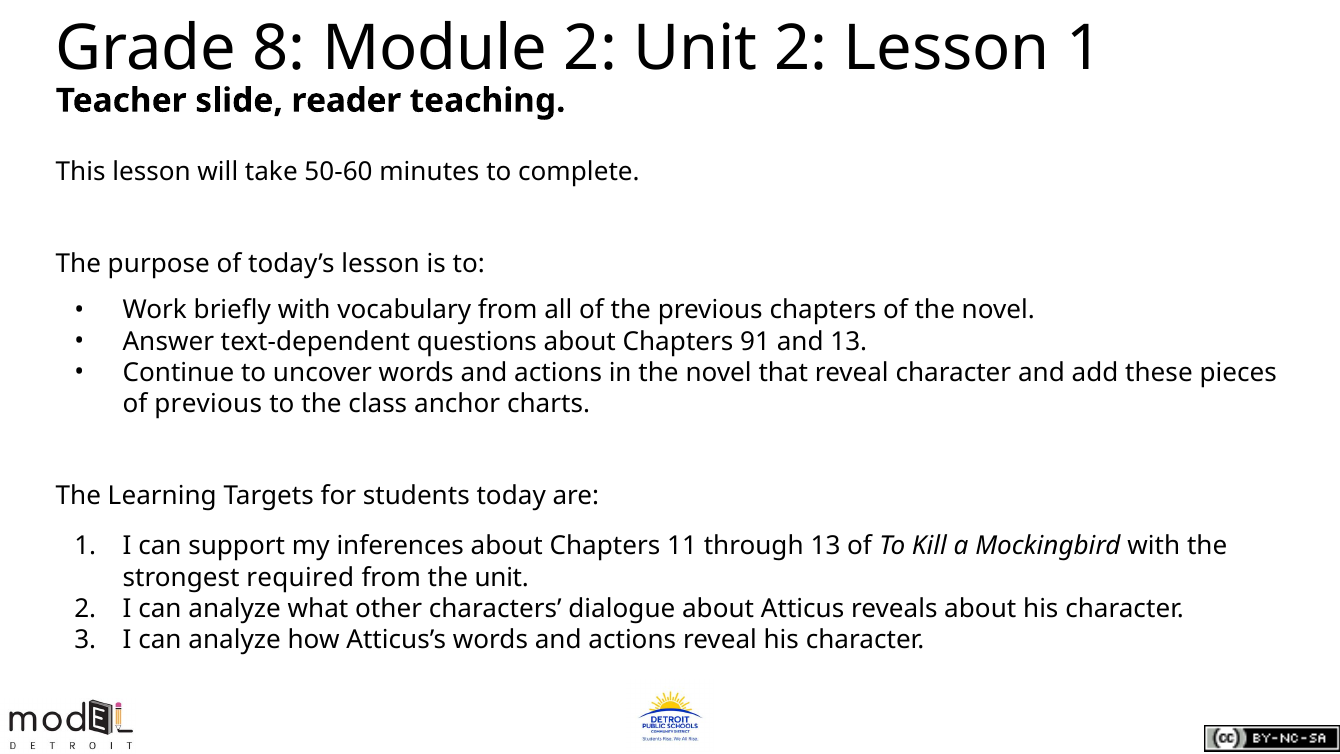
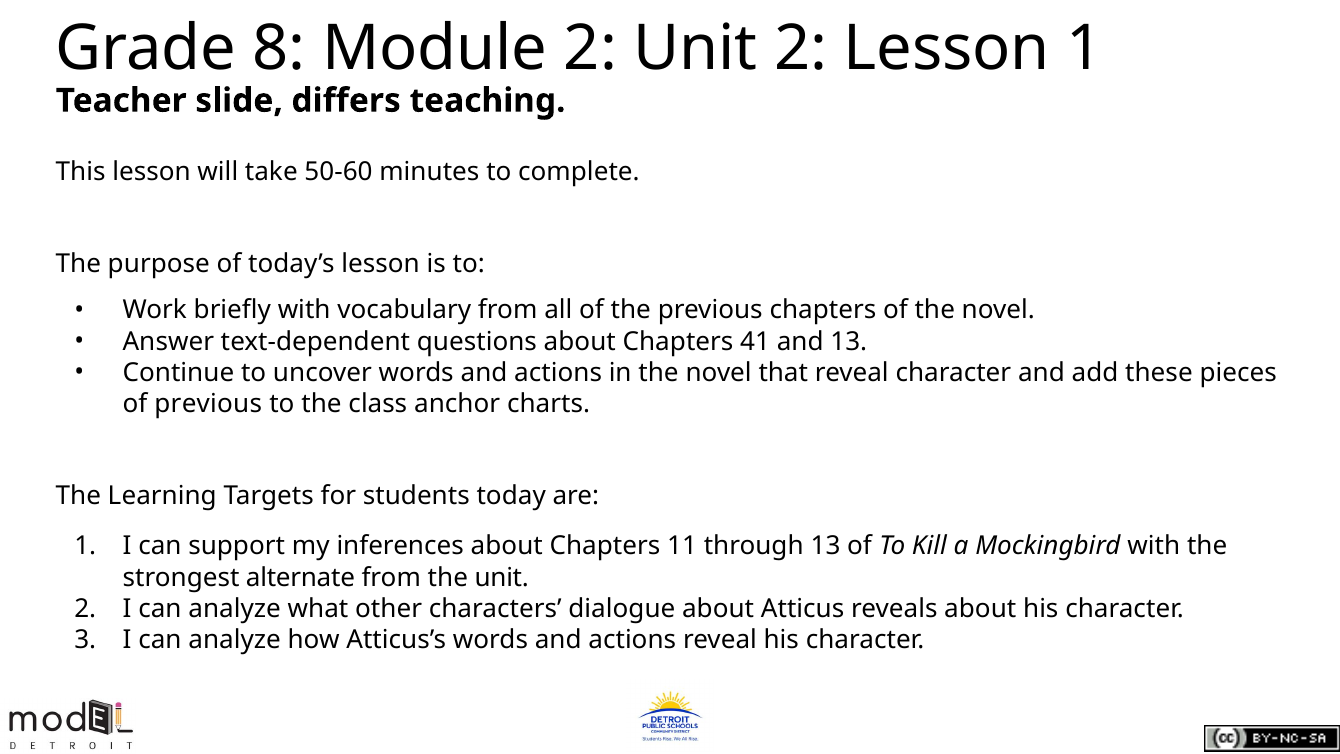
reader: reader -> differs
91: 91 -> 41
required: required -> alternate
